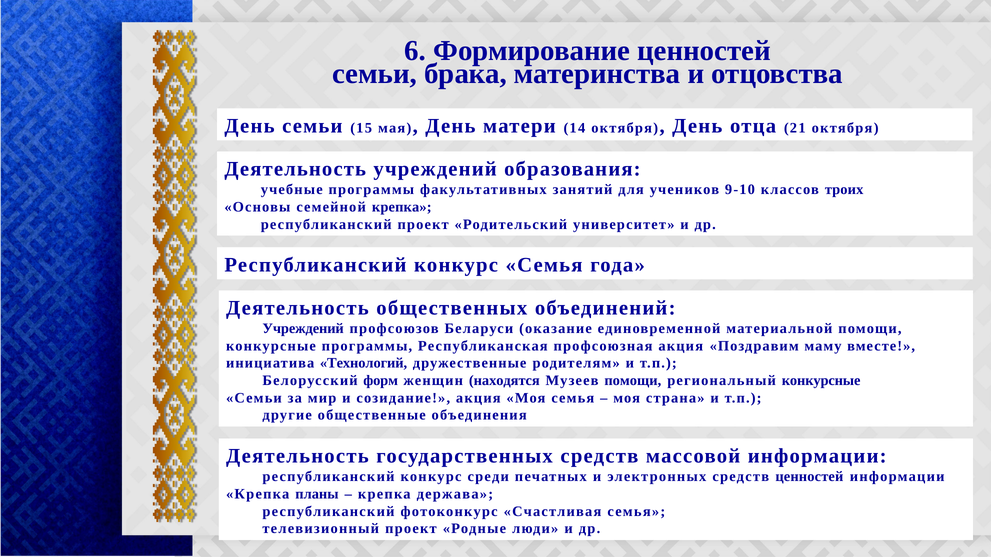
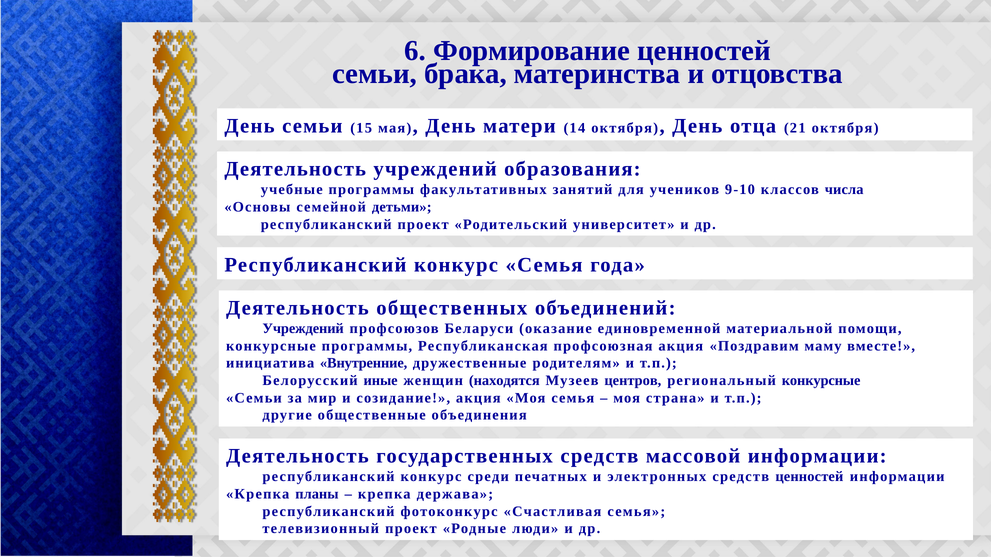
троих: троих -> числа
семейной крепка: крепка -> детьми
Технологий: Технологий -> Внутренние
форм: форм -> иные
Музеев помощи: помощи -> центров
